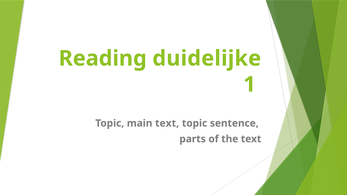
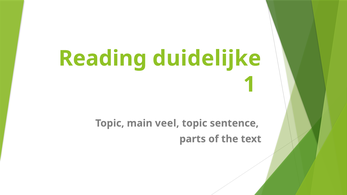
main text: text -> veel
